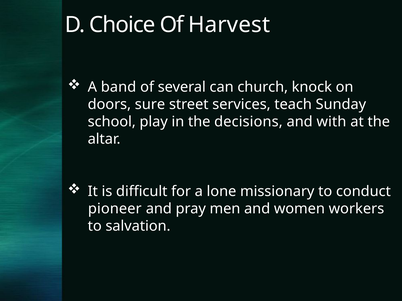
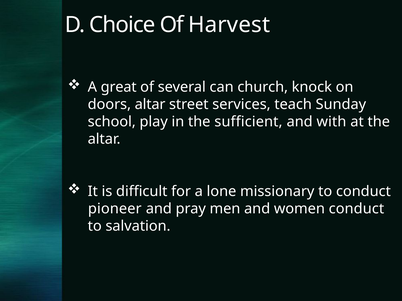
band: band -> great
doors sure: sure -> altar
decisions: decisions -> sufficient
women workers: workers -> conduct
